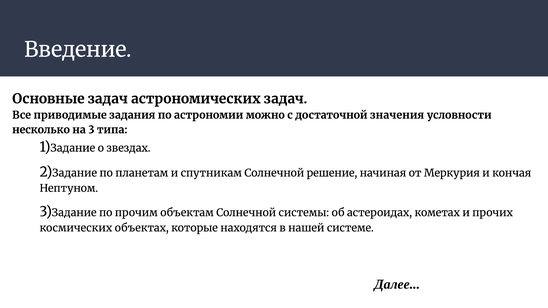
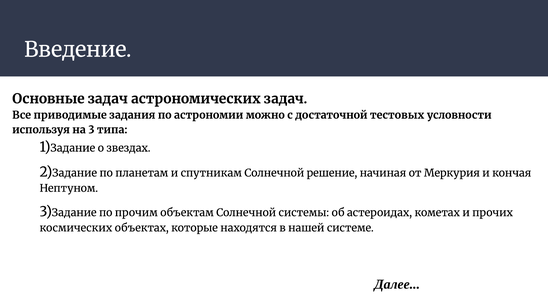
значения: значения -> тестовых
несколько: несколько -> используя
